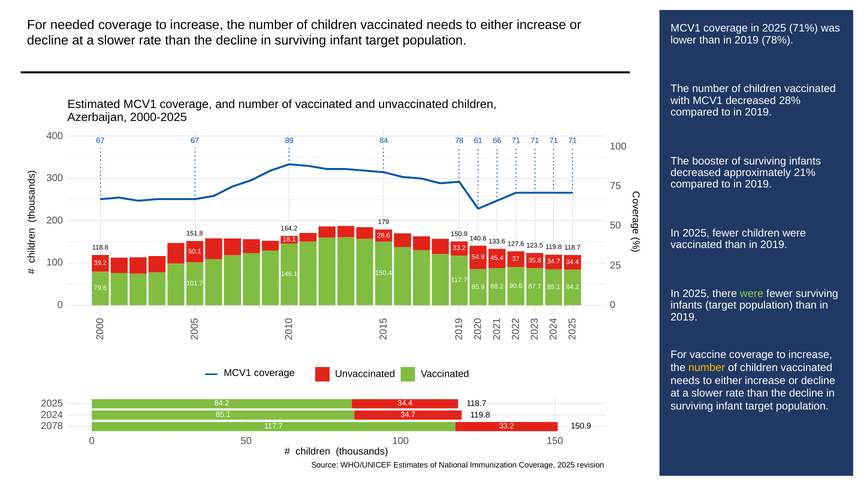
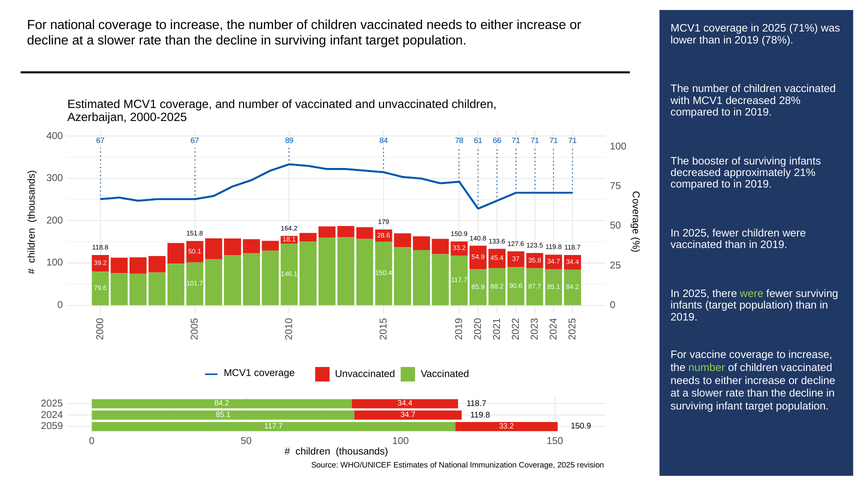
For needed: needed -> national
number at (707, 367) colour: yellow -> light green
2078: 2078 -> 2059
